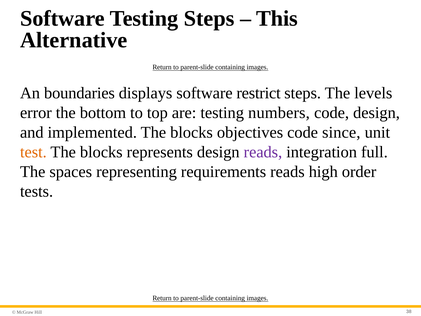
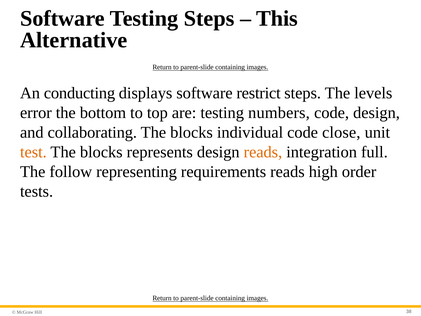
boundaries: boundaries -> conducting
implemented: implemented -> collaborating
objectives: objectives -> individual
since: since -> close
reads at (263, 152) colour: purple -> orange
spaces: spaces -> follow
